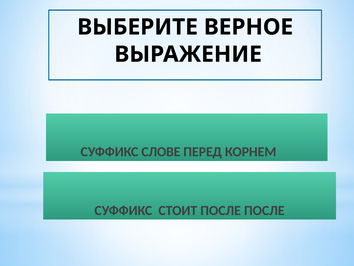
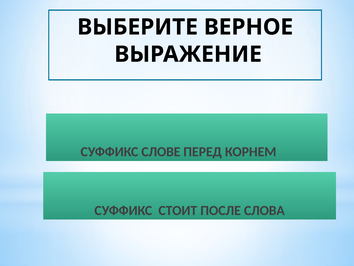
ПОСЛЕ ПОСЛЕ: ПОСЛЕ -> СЛОВА
